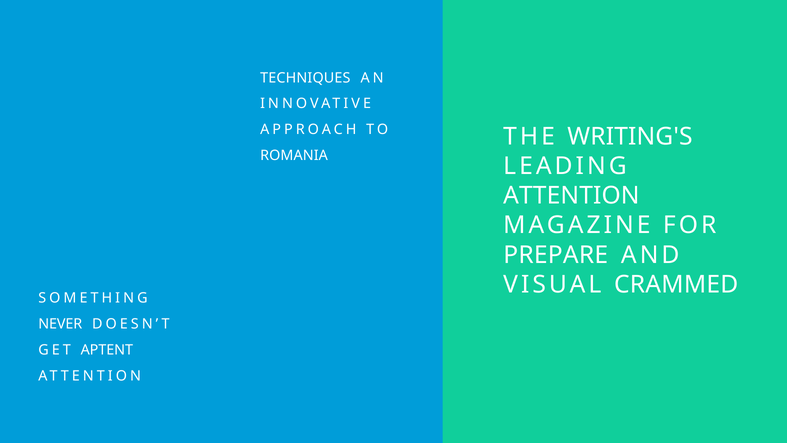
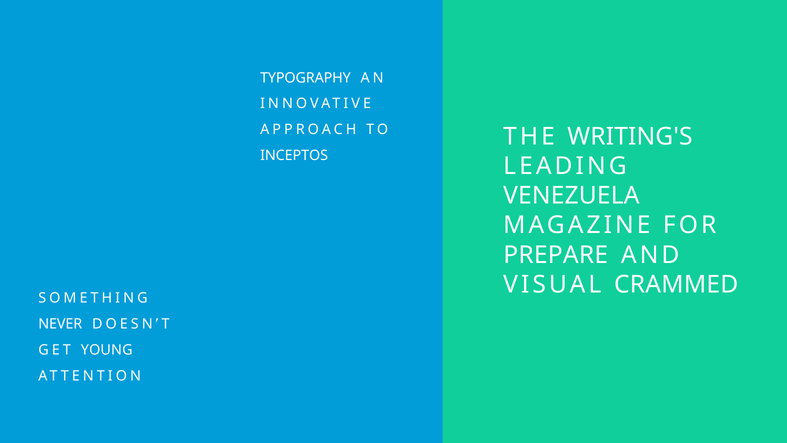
TECHNIQUES: TECHNIQUES -> TYPOGRAPHY
ROMANIA: ROMANIA -> INCEPTOS
ATTENTION at (571, 196): ATTENTION -> VENEZUELA
APTENT: APTENT -> YOUNG
